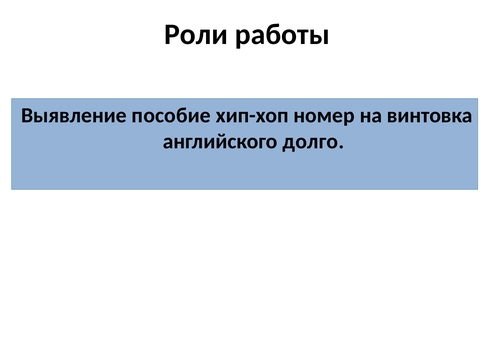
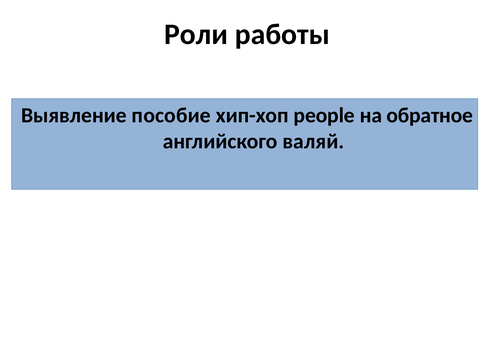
номер: номер -> people
винтовка: винтовка -> обратное
долго: долго -> валяй
